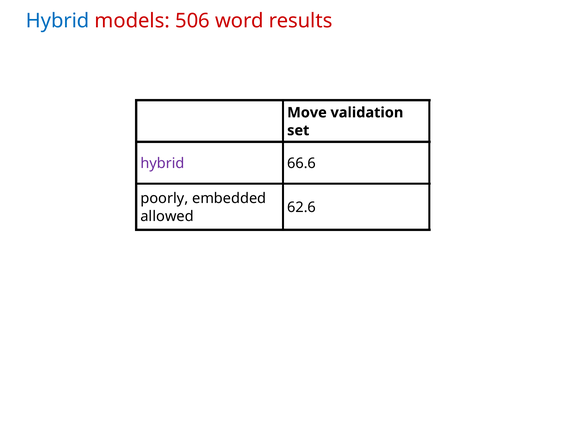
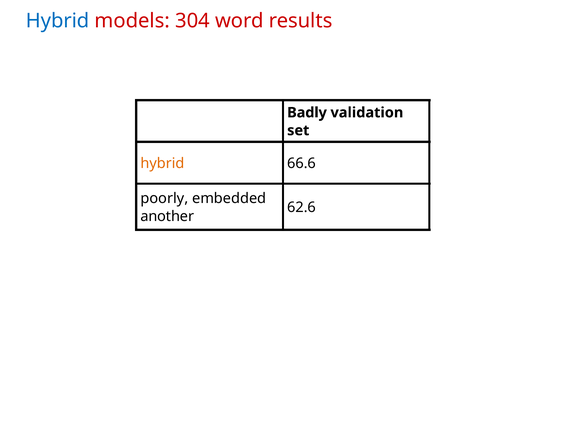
506: 506 -> 304
Move: Move -> Badly
hybrid at (162, 163) colour: purple -> orange
allowed: allowed -> another
